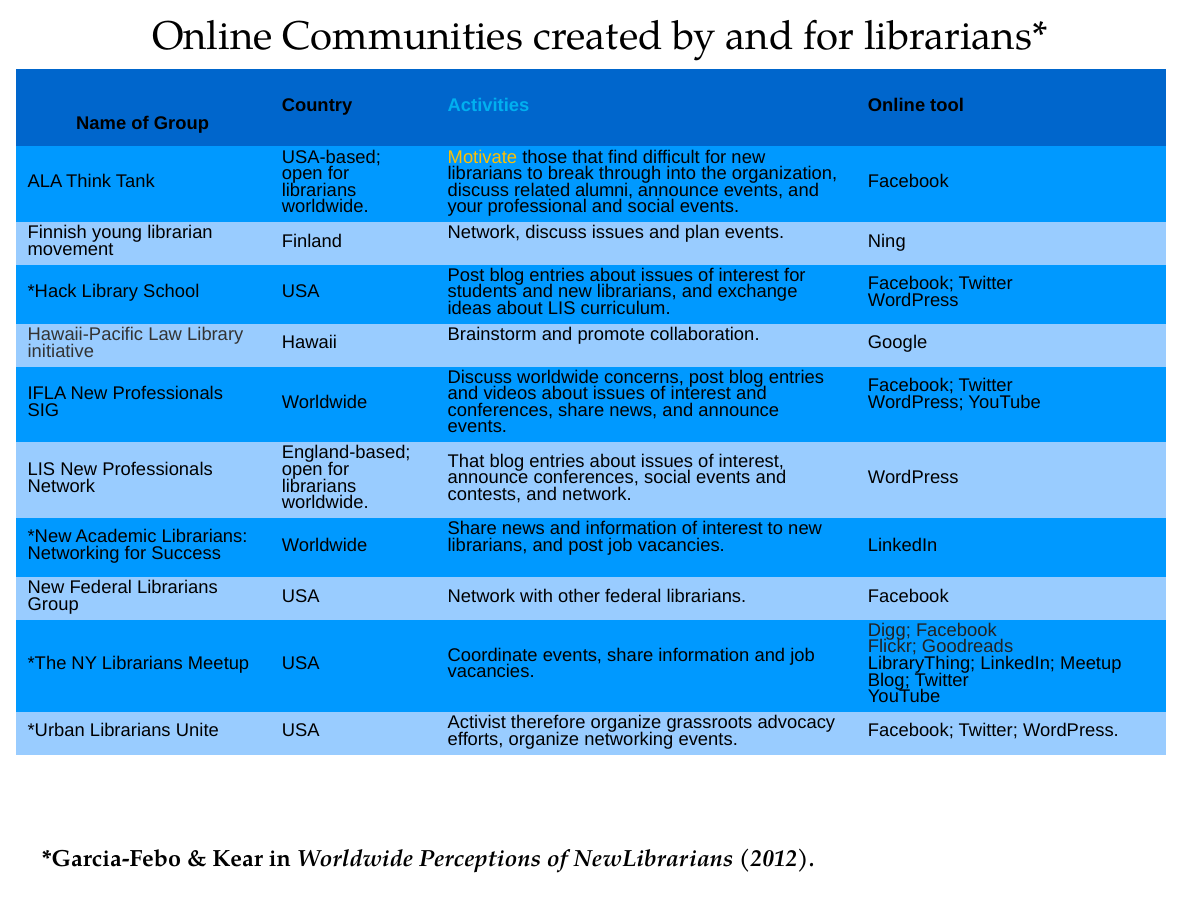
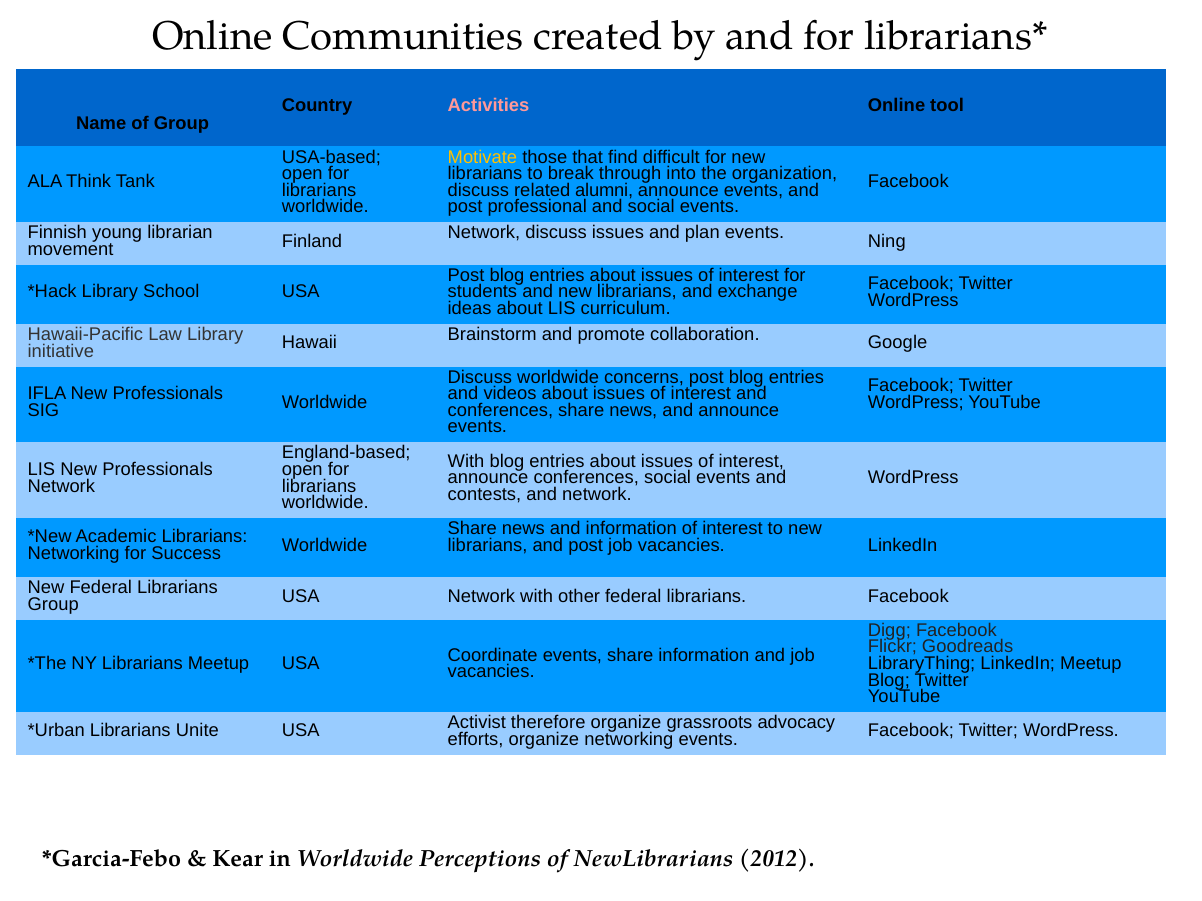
Activities colour: light blue -> pink
your at (465, 207): your -> post
That at (466, 461): That -> With
